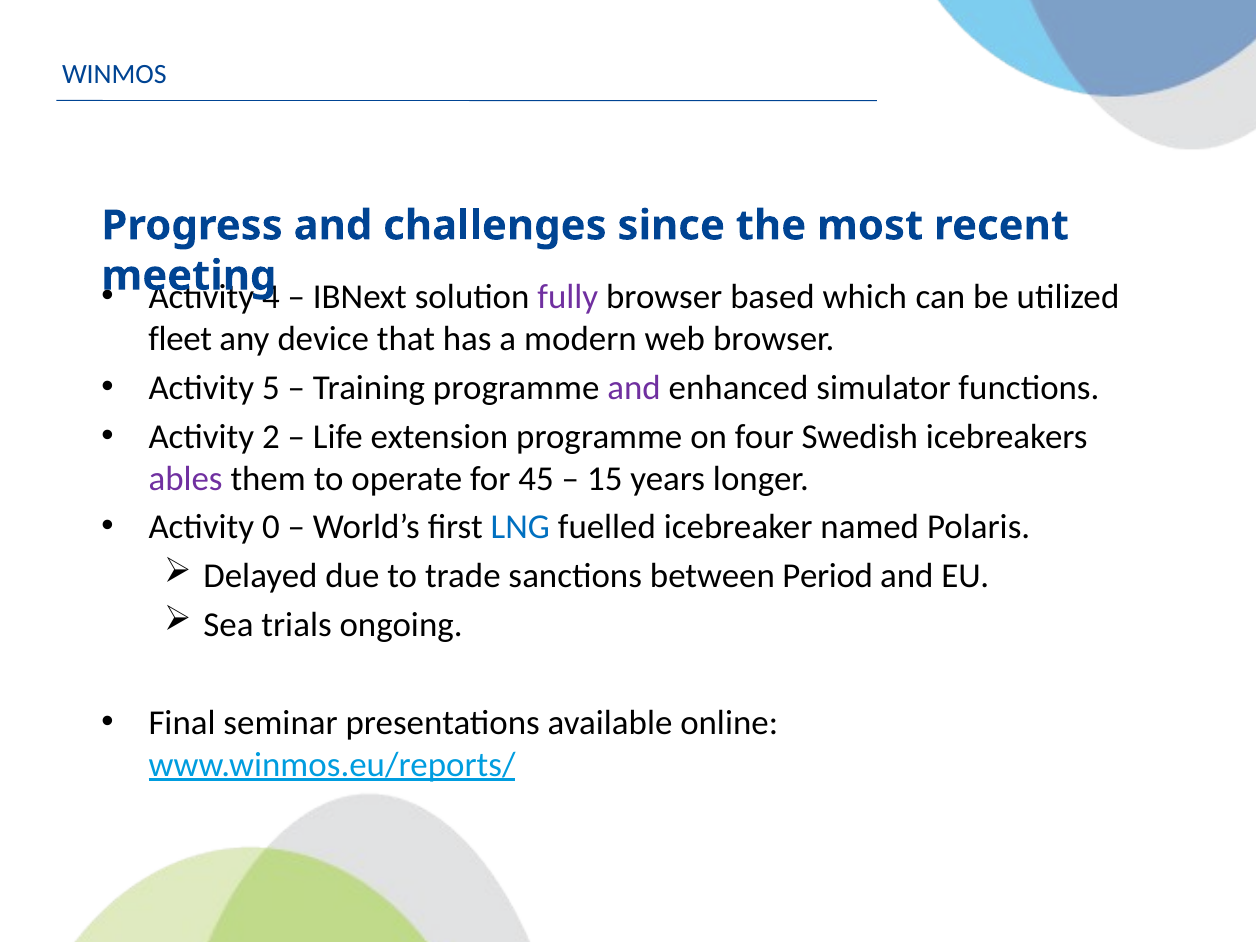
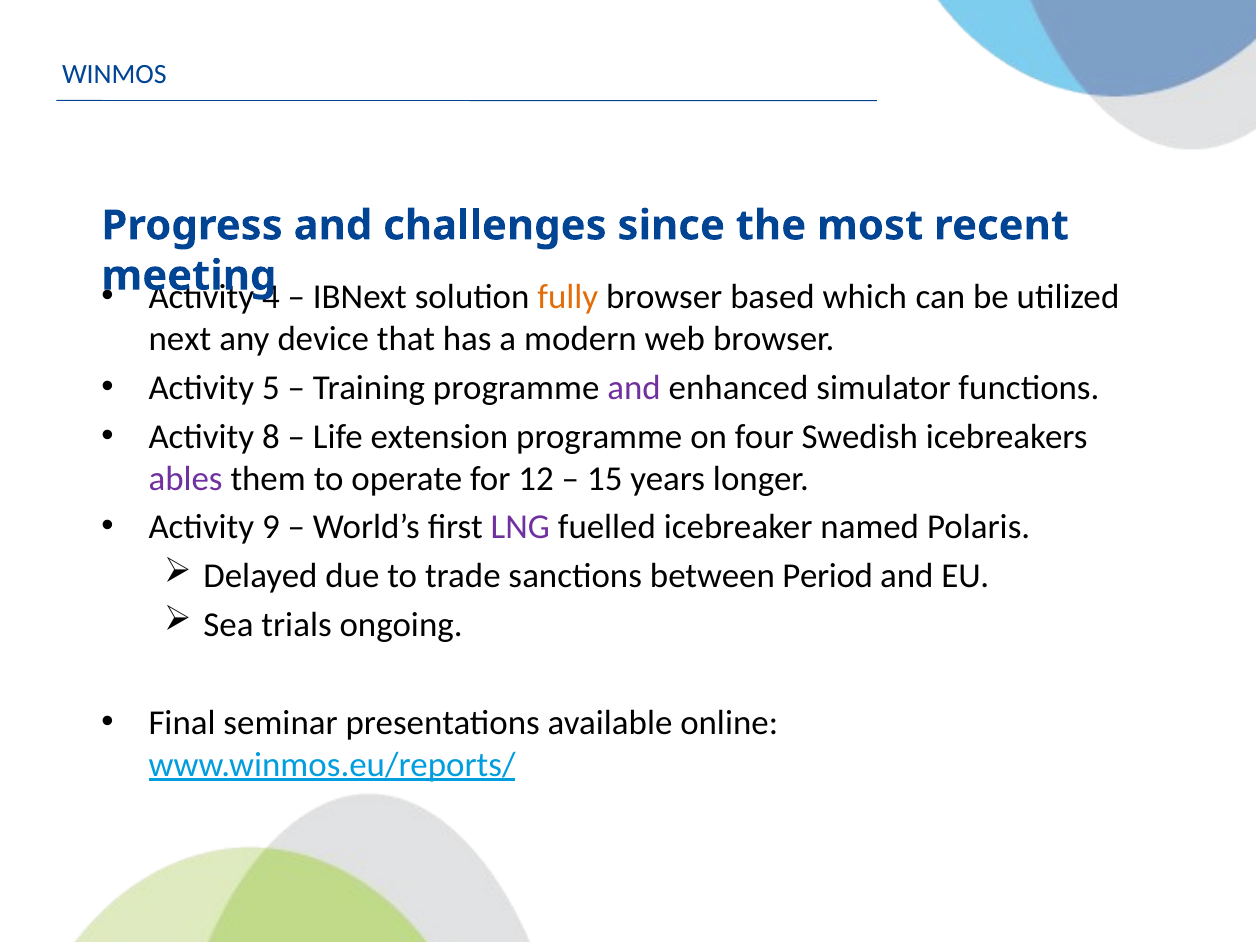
fully colour: purple -> orange
fleet: fleet -> next
2: 2 -> 8
45: 45 -> 12
0: 0 -> 9
LNG colour: blue -> purple
